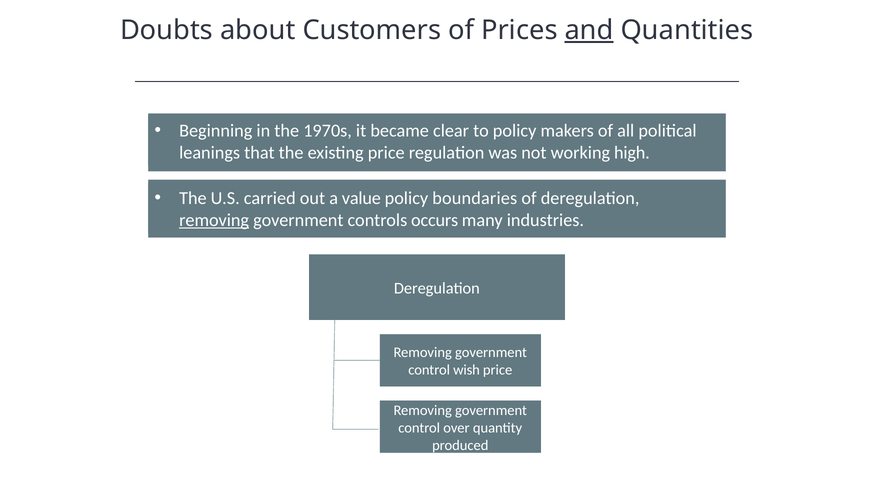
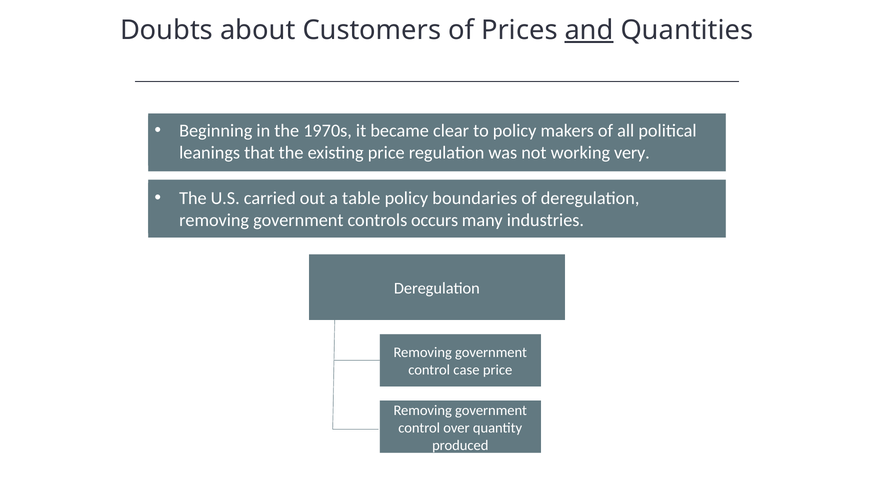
high: high -> very
value: value -> table
removing at (214, 220) underline: present -> none
wish: wish -> case
